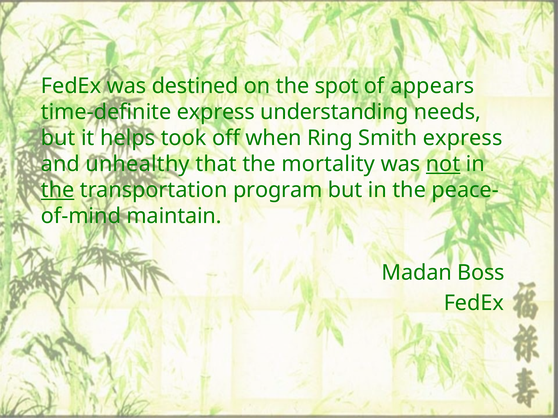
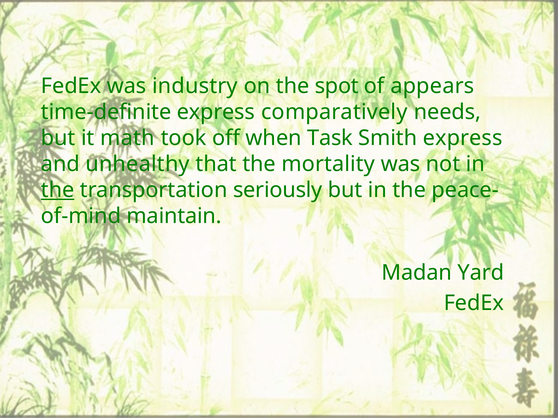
destined: destined -> industry
understanding: understanding -> comparatively
helps: helps -> math
Ring: Ring -> Task
not underline: present -> none
program: program -> seriously
Boss: Boss -> Yard
